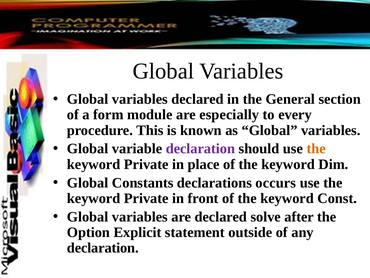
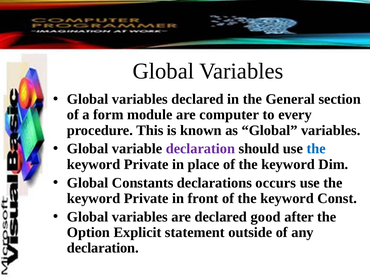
especially: especially -> computer
the at (316, 148) colour: orange -> blue
solve: solve -> good
